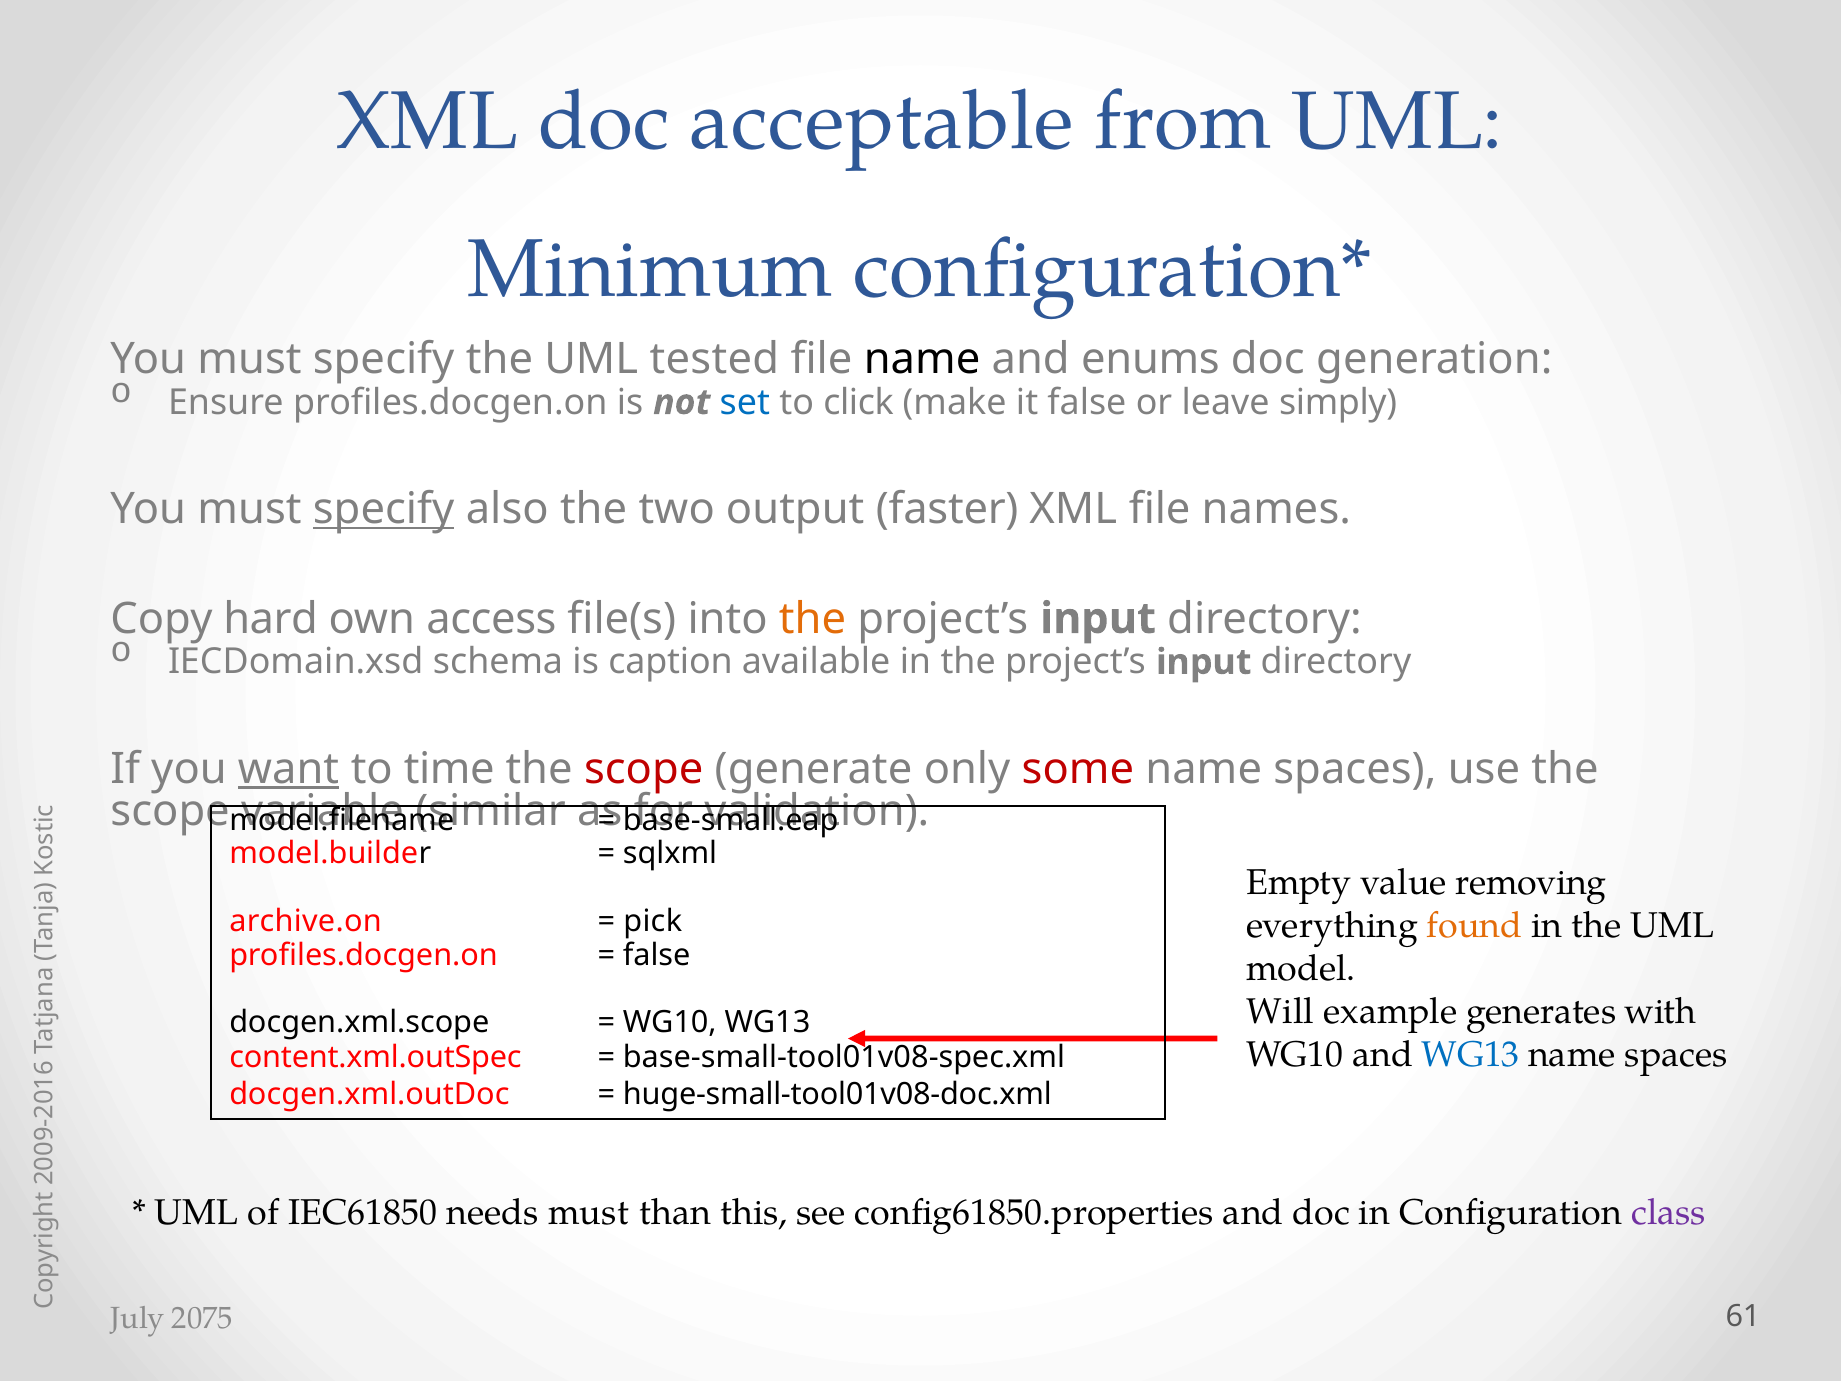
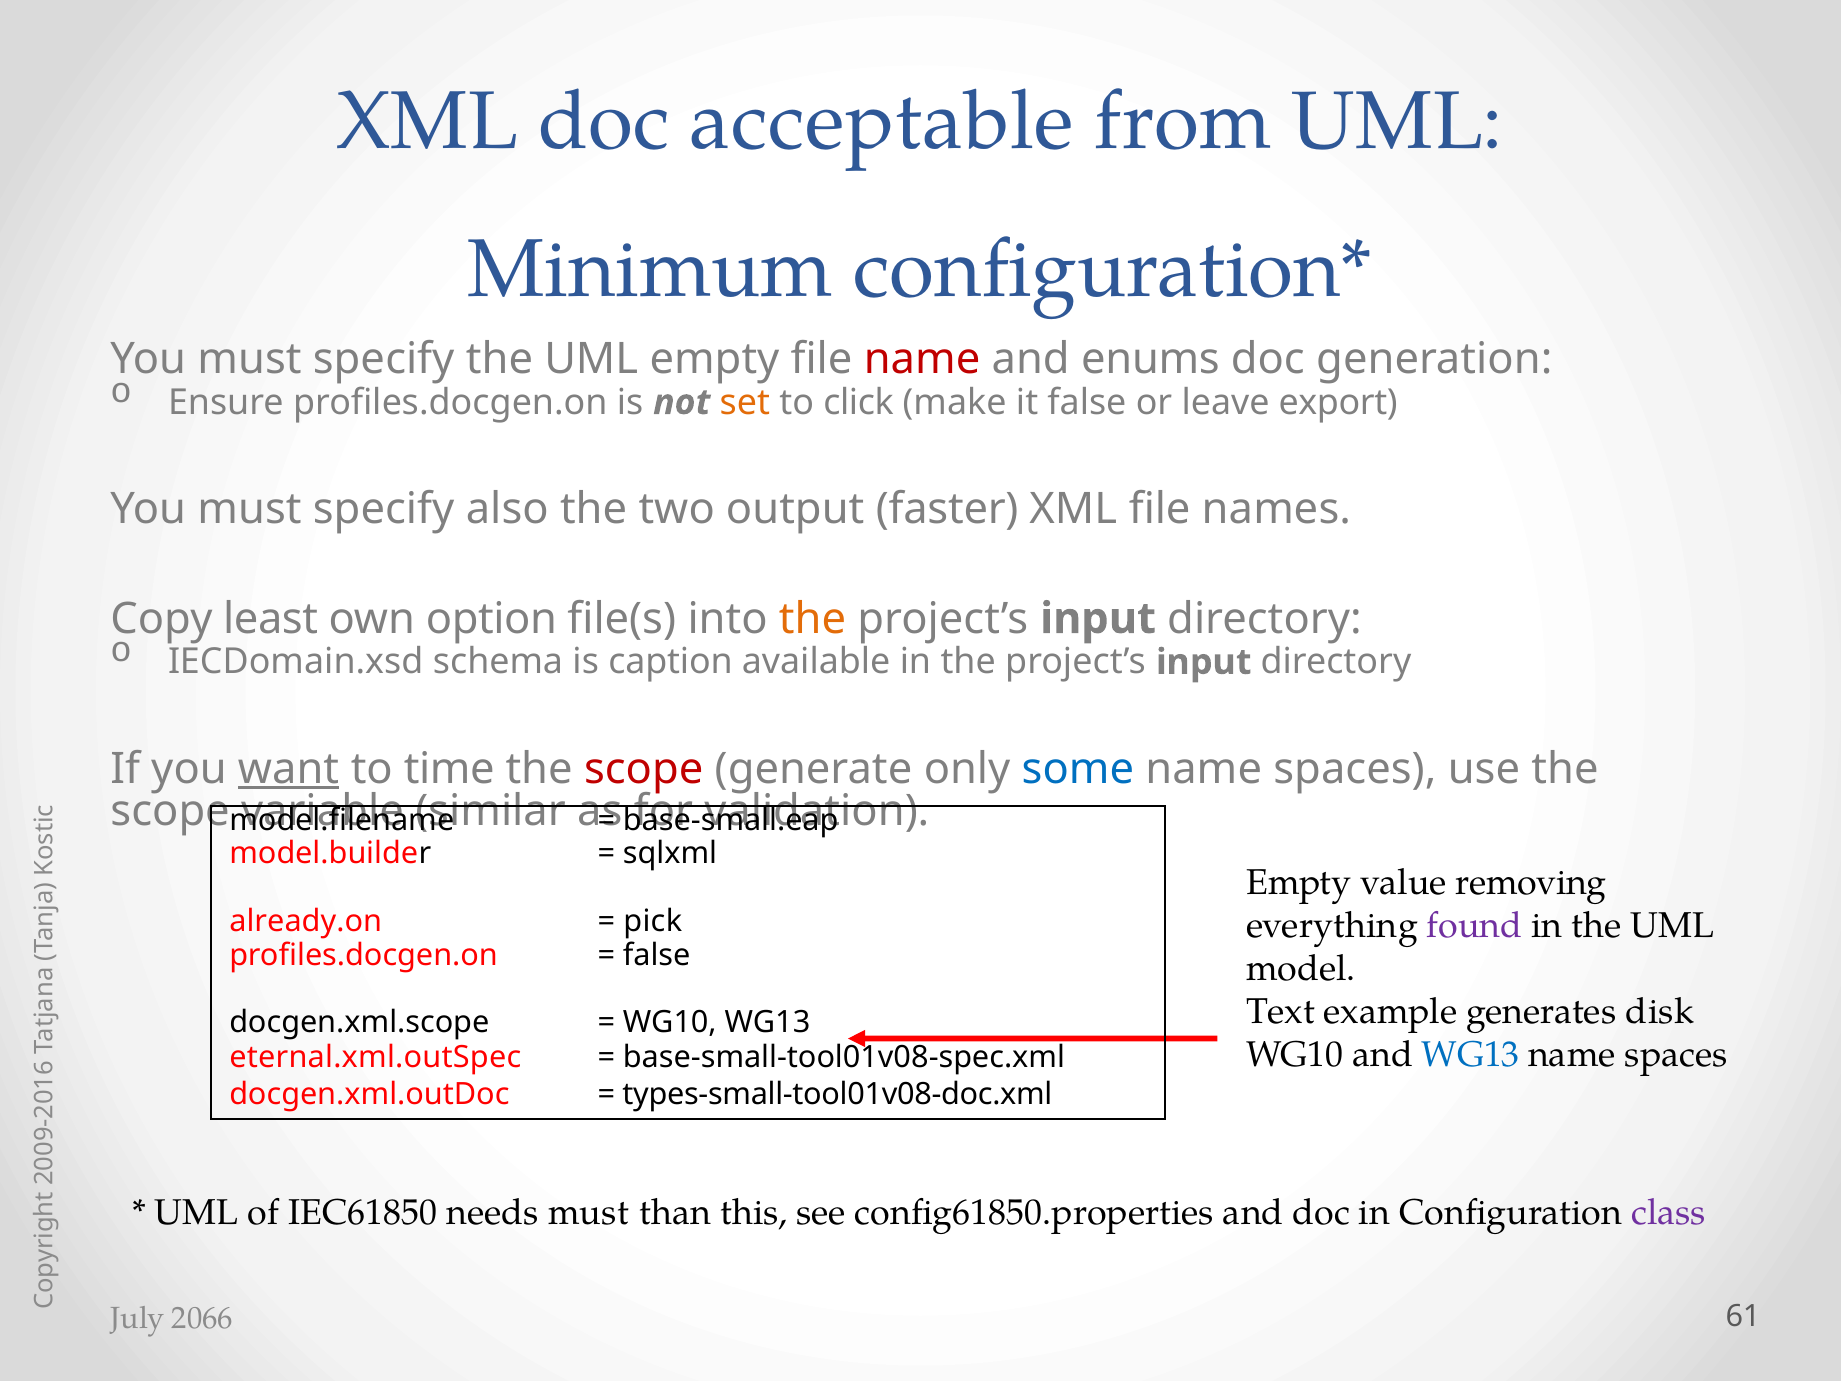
UML tested: tested -> empty
name at (922, 359) colour: black -> red
set colour: blue -> orange
simply: simply -> export
specify at (384, 509) underline: present -> none
hard: hard -> least
access: access -> option
some colour: red -> blue
archive.on: archive.on -> already.on
found colour: orange -> purple
Will: Will -> Text
with: with -> disk
content.xml.outSpec: content.xml.outSpec -> eternal.xml.outSpec
huge-small-tool01v08-doc.xml: huge-small-tool01v08-doc.xml -> types-small-tool01v08-doc.xml
2075: 2075 -> 2066
